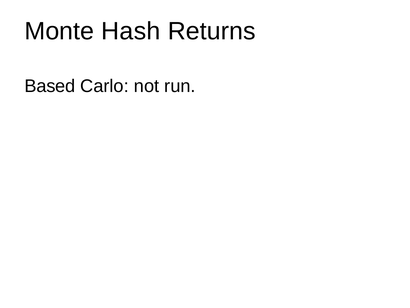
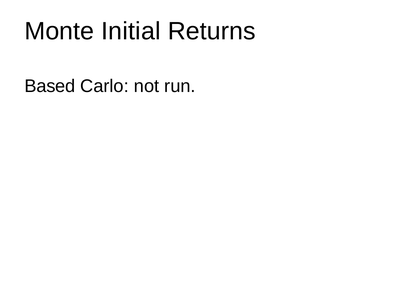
Hash: Hash -> Initial
